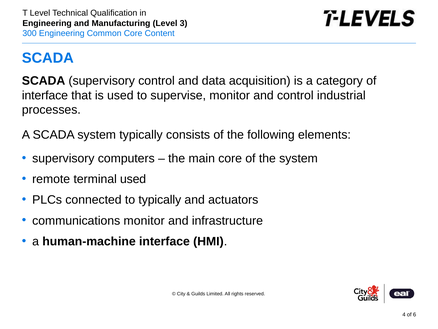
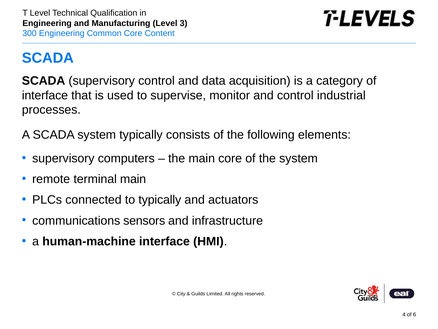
terminal used: used -> main
communications monitor: monitor -> sensors
